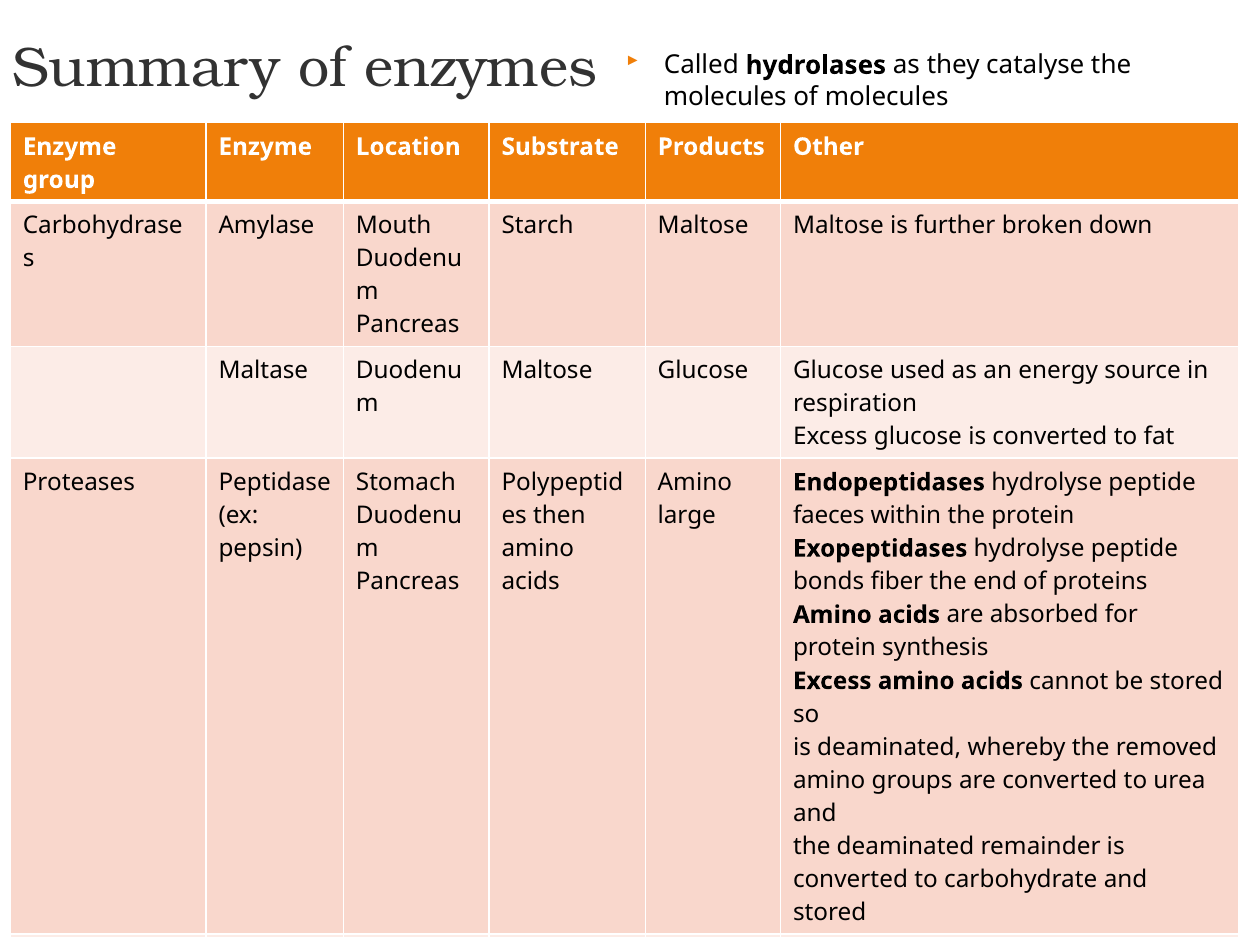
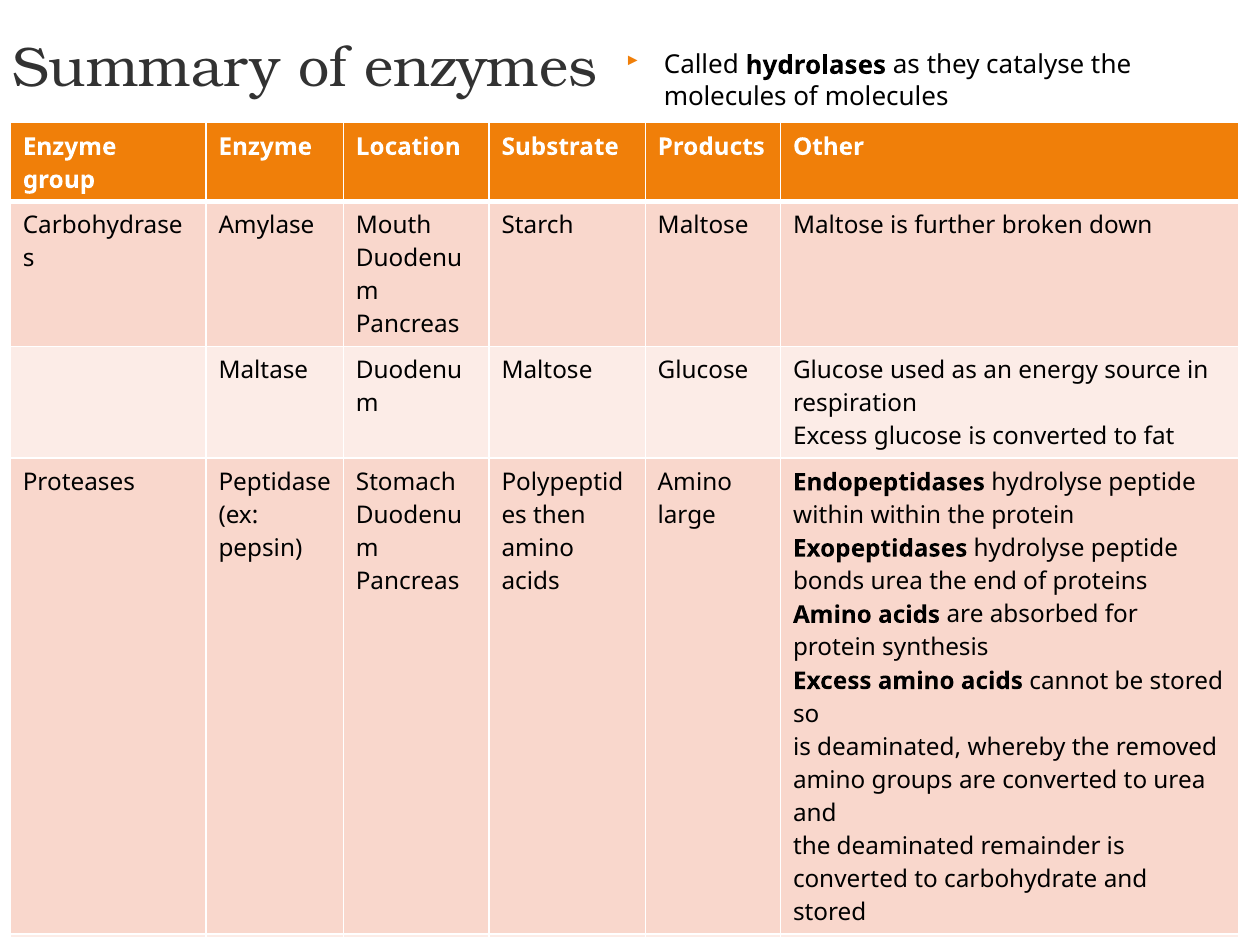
faeces at (829, 515): faeces -> within
bonds fiber: fiber -> urea
